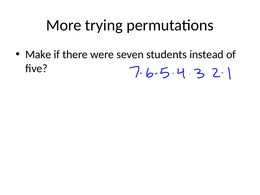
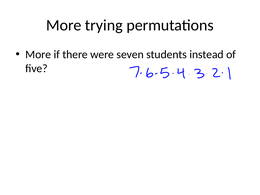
Make at (38, 55): Make -> More
